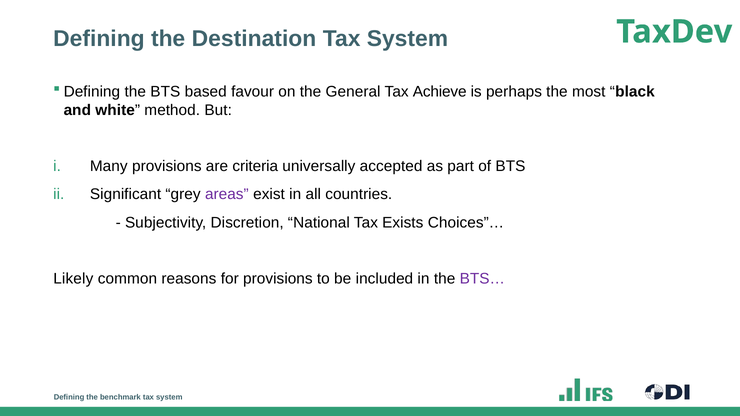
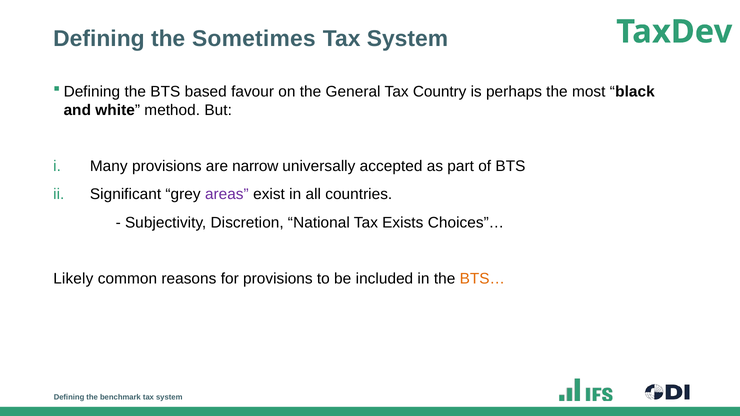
Destination: Destination -> Sometimes
Achieve: Achieve -> Country
criteria: criteria -> narrow
BTS… colour: purple -> orange
